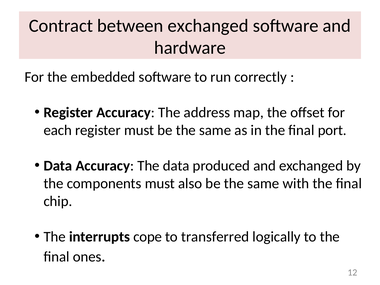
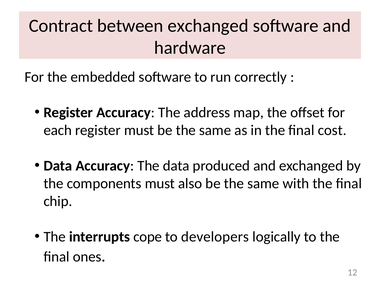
port: port -> cost
transferred: transferred -> developers
